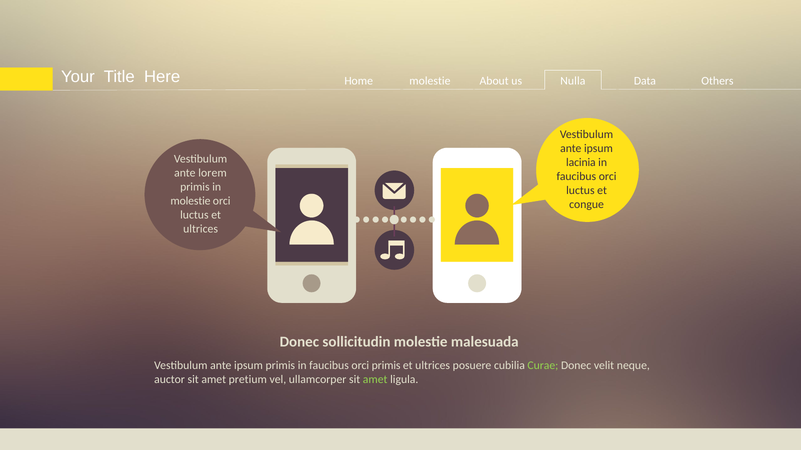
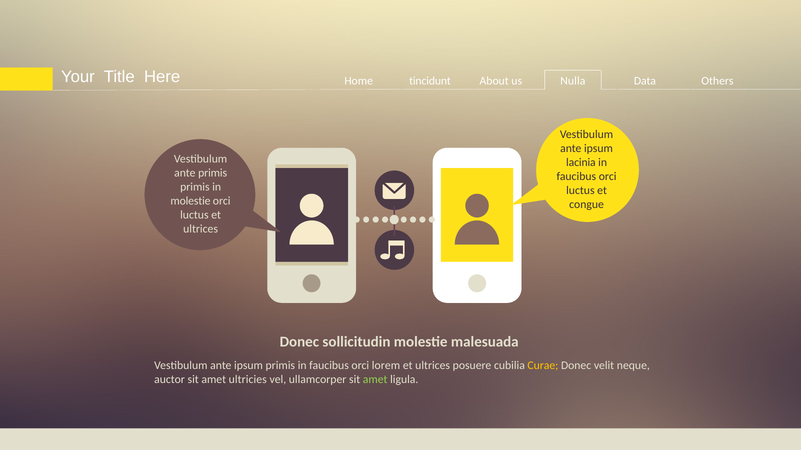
Here molestie: molestie -> tincidunt
ante lorem: lorem -> primis
orci primis: primis -> lorem
Curae colour: light green -> yellow
pretium: pretium -> ultricies
